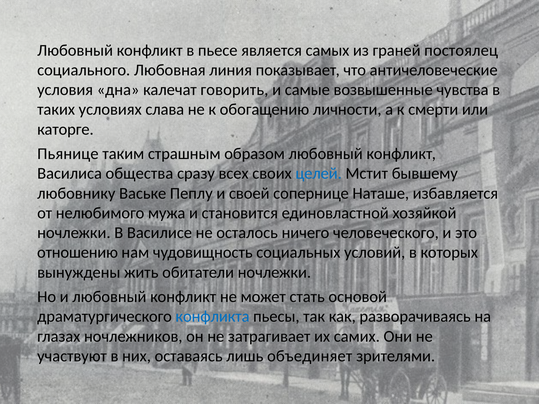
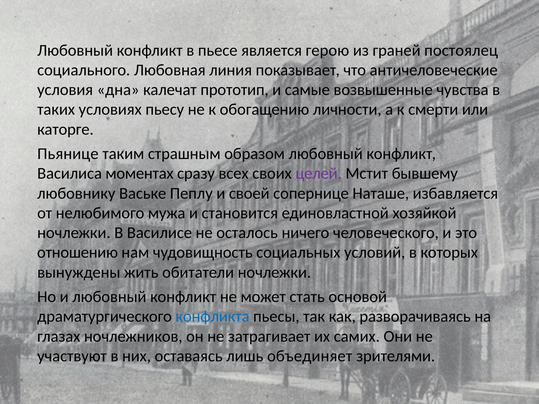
самых: самых -> герою
говорить: говорить -> прототип
слава: слава -> пьесу
общества: общества -> моментах
целей colour: blue -> purple
